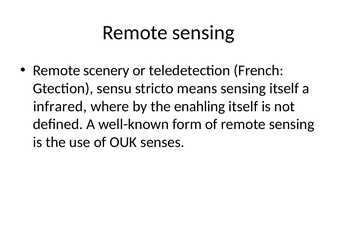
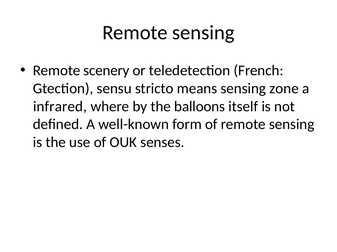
sensing itself: itself -> zone
enahling: enahling -> balloons
